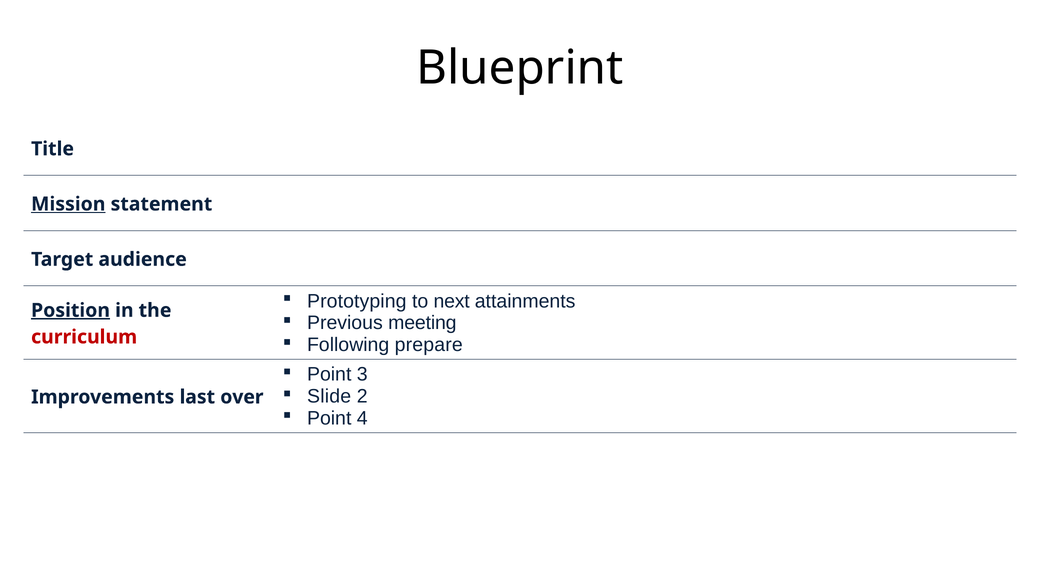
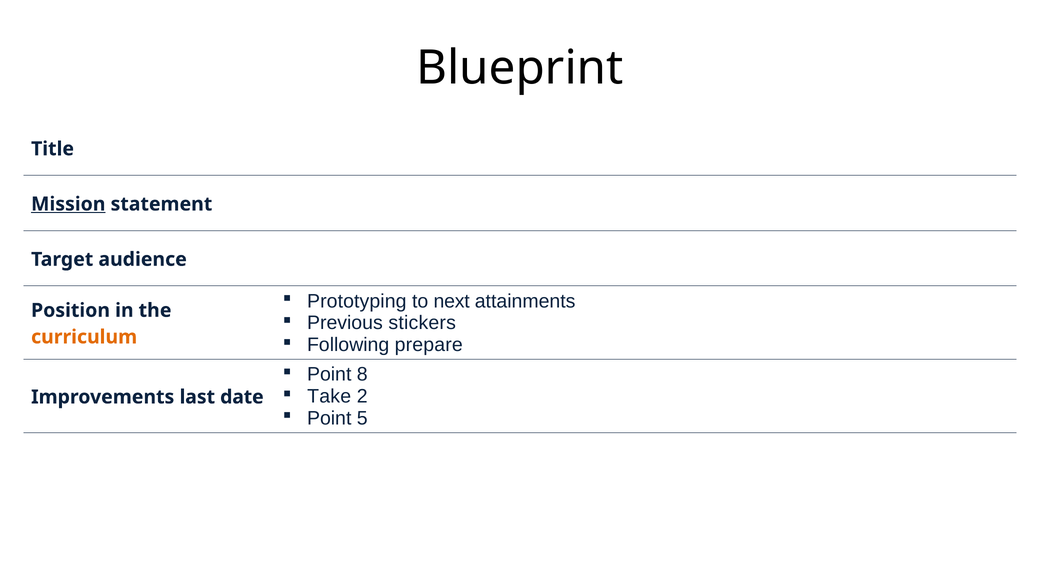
Position underline: present -> none
meeting: meeting -> stickers
curriculum colour: red -> orange
3: 3 -> 8
Slide: Slide -> Take
over: over -> date
4: 4 -> 5
